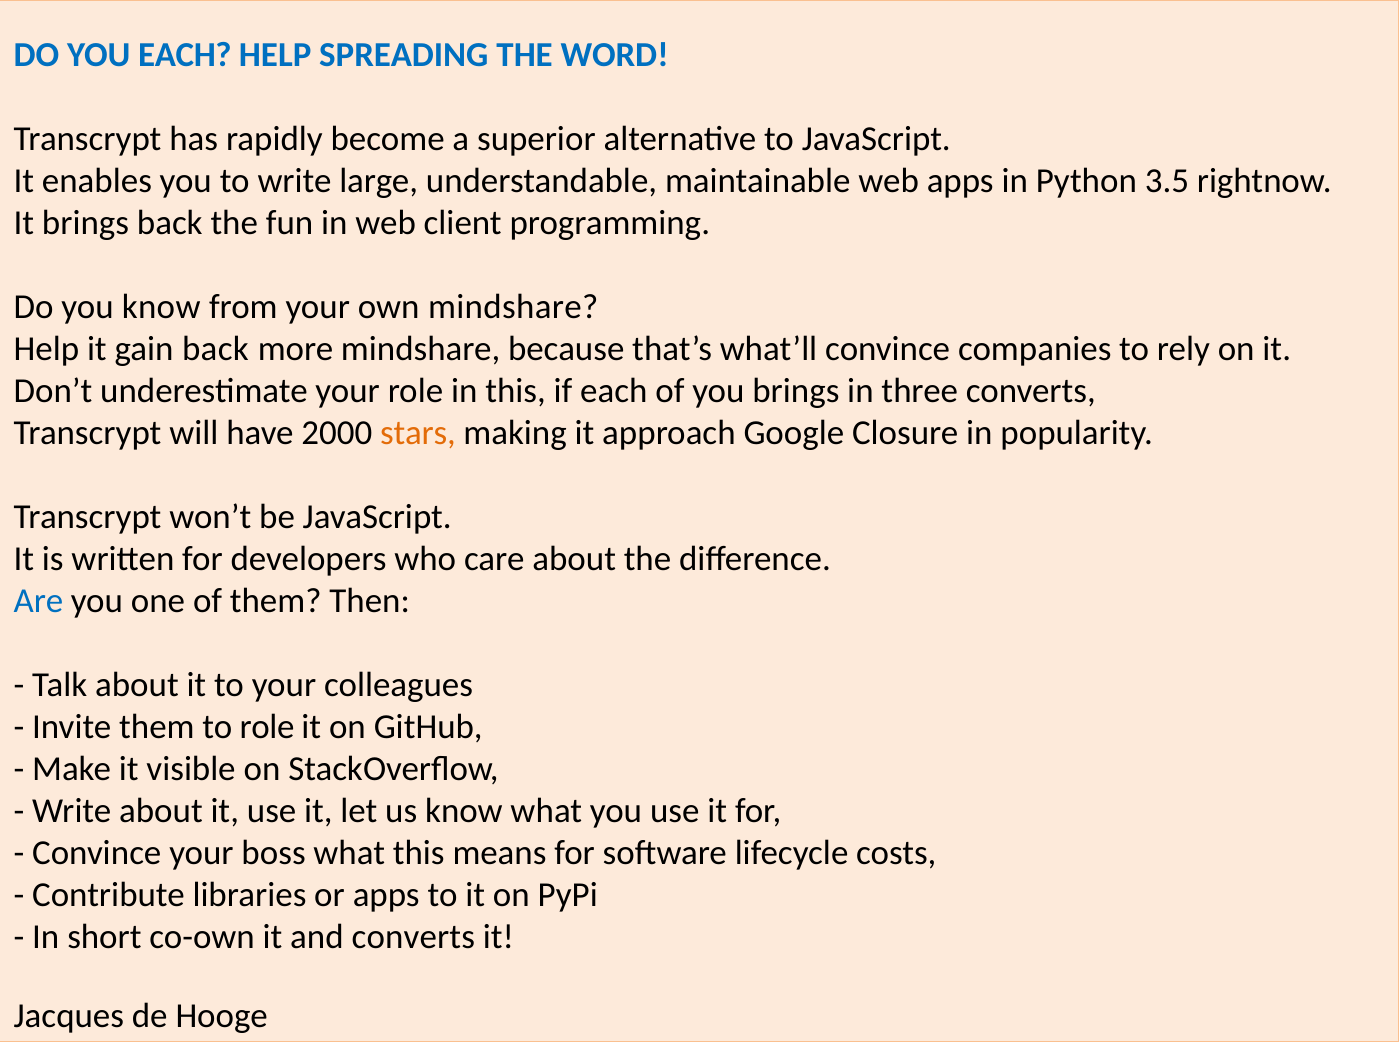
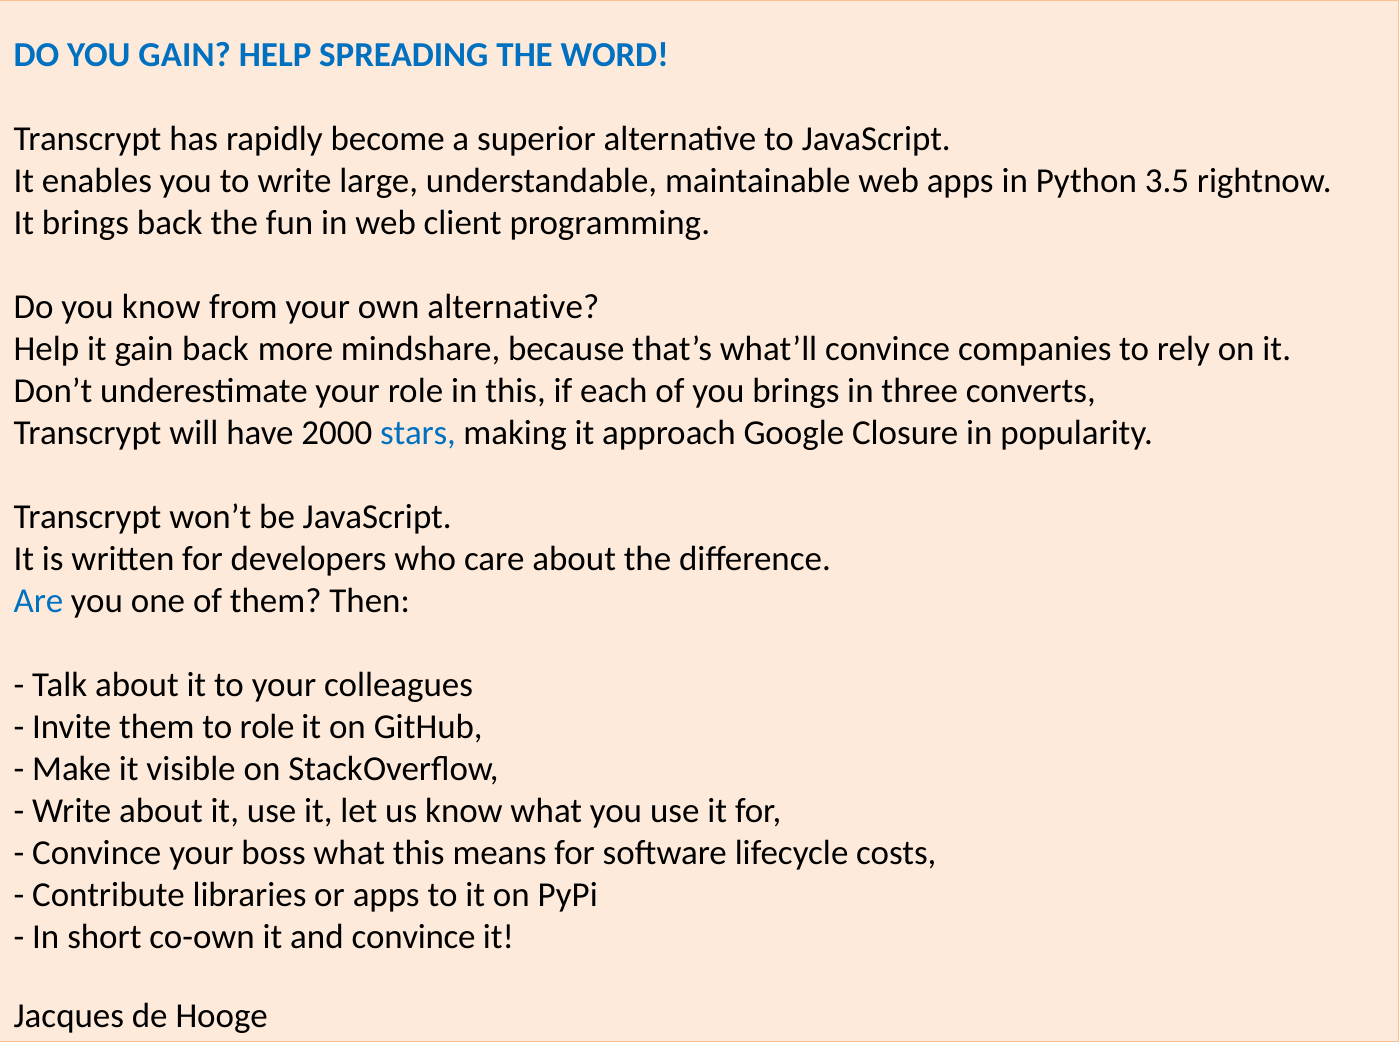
YOU EACH: EACH -> GAIN
own mindshare: mindshare -> alternative
stars colour: orange -> blue
and converts: converts -> convince
